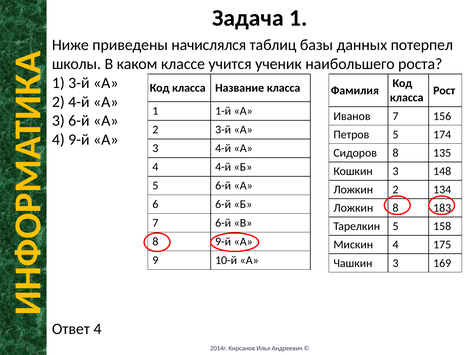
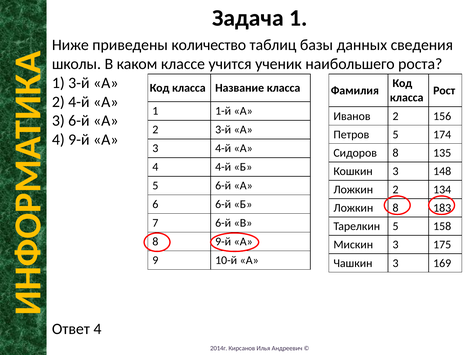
начислялся: начислялся -> количество
потерпел: потерпел -> сведения
Иванов 7: 7 -> 2
Мискин 4: 4 -> 3
